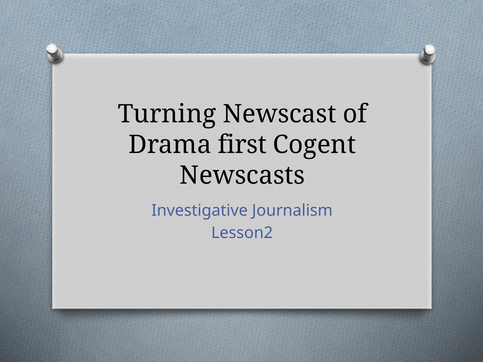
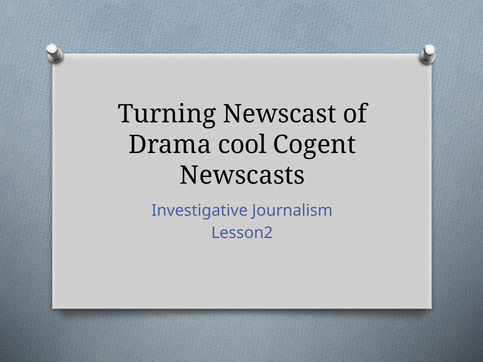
first: first -> cool
